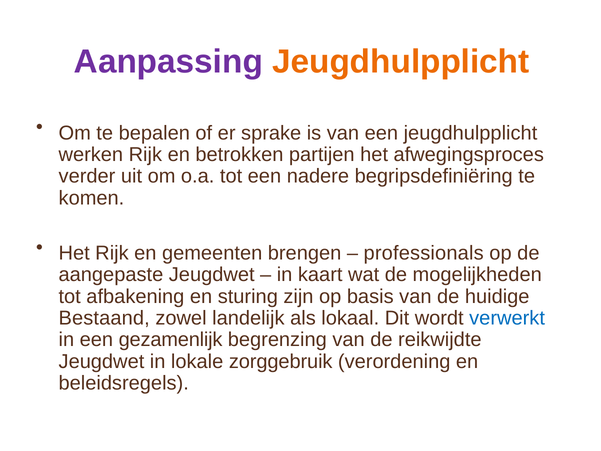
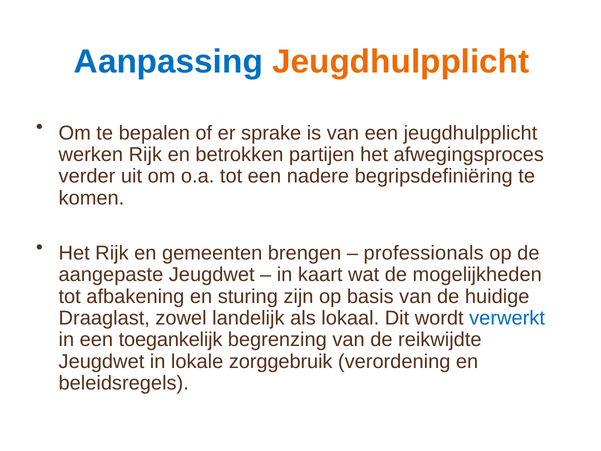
Aanpassing colour: purple -> blue
Bestaand: Bestaand -> Draaglast
gezamenlijk: gezamenlijk -> toegankelijk
